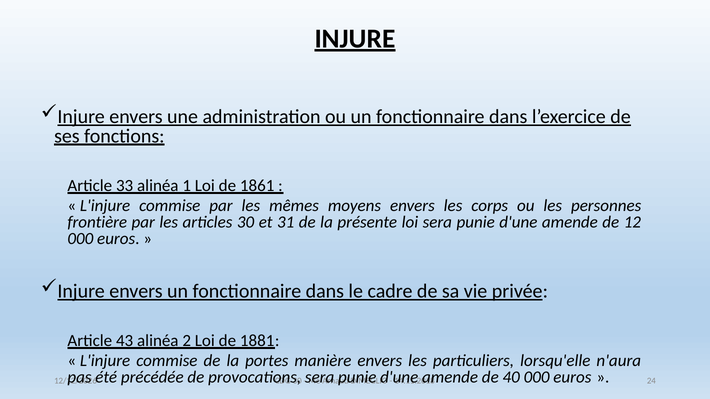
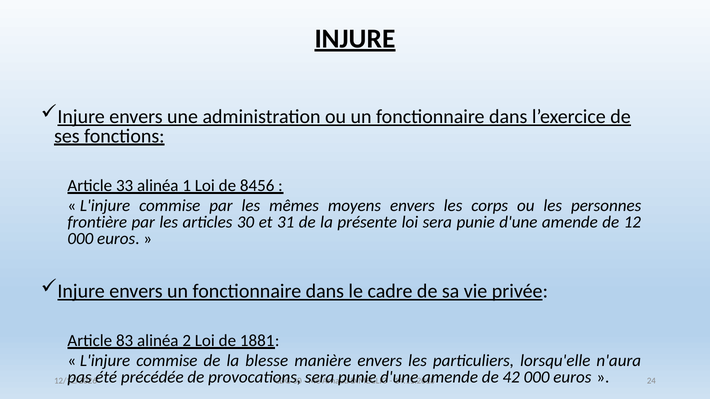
1861: 1861 -> 8456
43: 43 -> 83
portes: portes -> blesse
40: 40 -> 42
